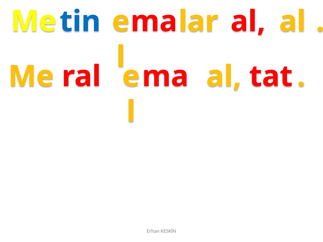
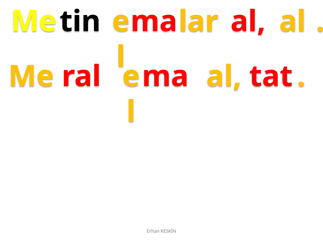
tin colour: blue -> black
